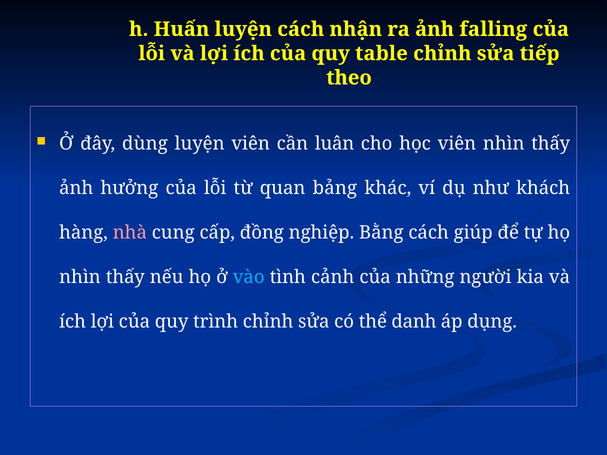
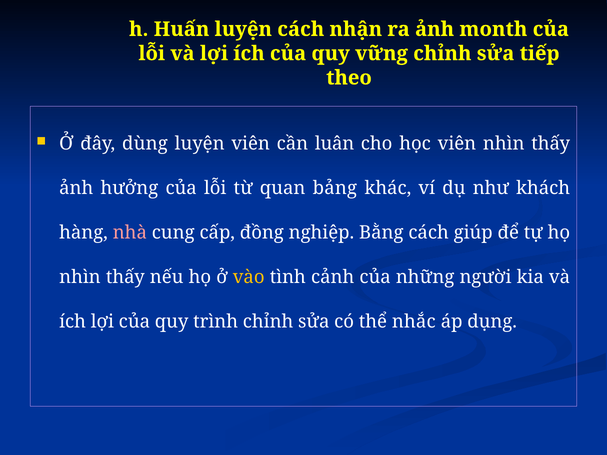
falling: falling -> month
table: table -> vững
vào colour: light blue -> yellow
danh: danh -> nhắc
